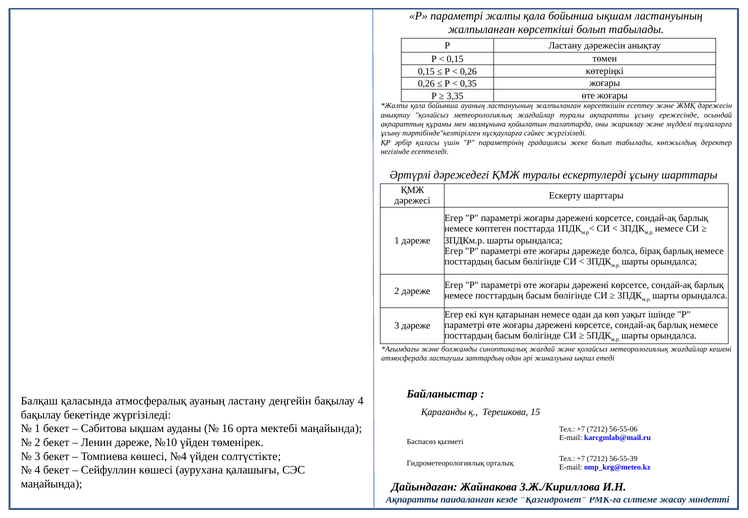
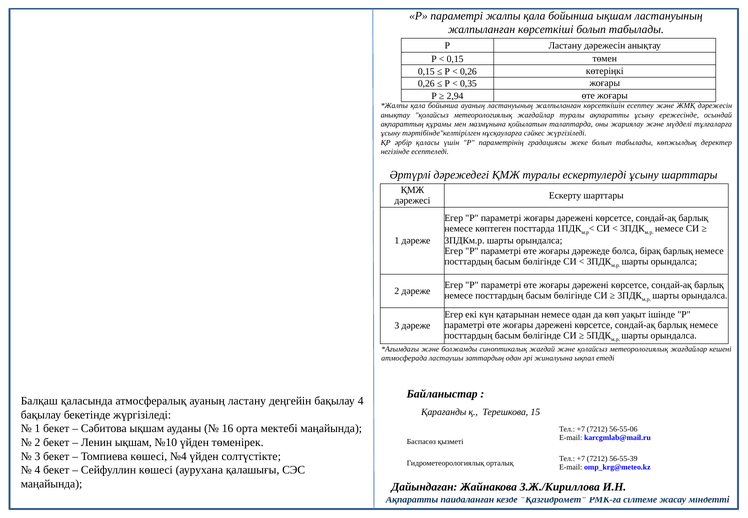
3,35: 3,35 -> 2,94
Ленин дәреже: дәреже -> ықшам
